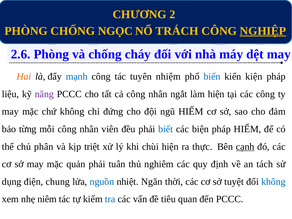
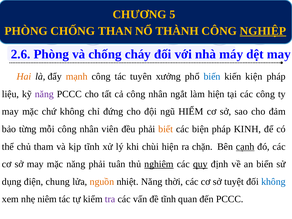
2: 2 -> 5
NGỌC: NGỌC -> THAN
TRÁCH: TRÁCH -> THÀNH
mạnh colour: blue -> orange
nhiệm: nhiệm -> xưởng
biết colour: blue -> orange
pháp HIỂM: HIỂM -> KINH
phân: phân -> tham
kịp triệt: triệt -> tĩnh
thực: thực -> chặn
mặc quản: quản -> năng
nghiêm underline: none -> present
quy underline: none -> present
tách: tách -> biển
nguồn colour: blue -> orange
nhiệt Ngăn: Ngăn -> Năng
tra colour: blue -> purple
đề tiêu: tiêu -> tĩnh
